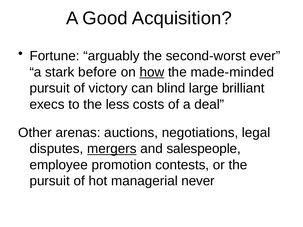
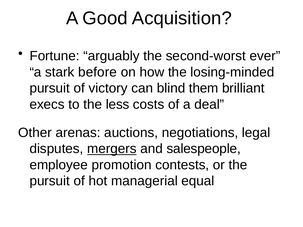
how underline: present -> none
made-minded: made-minded -> losing-minded
large: large -> them
never: never -> equal
